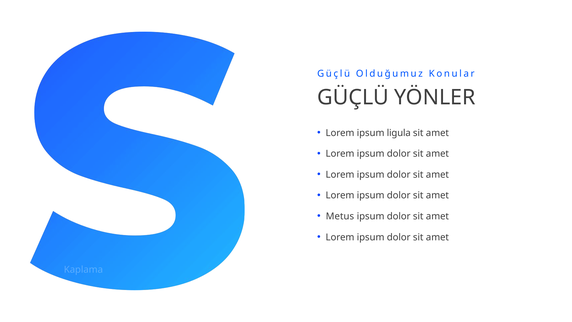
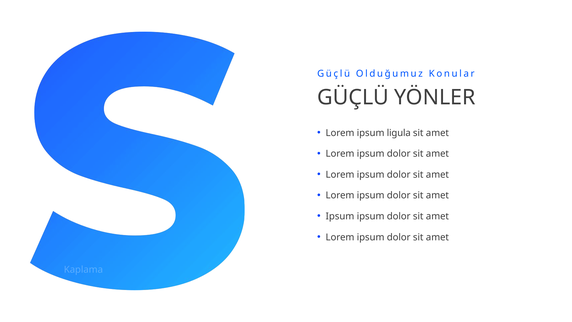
Metus at (340, 216): Metus -> Ipsum
